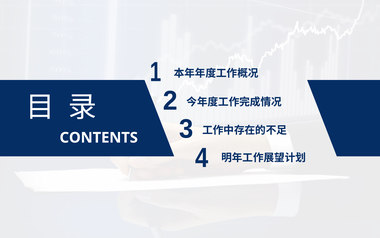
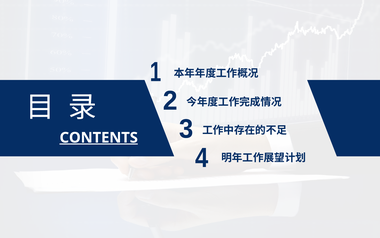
CONTENTS underline: none -> present
